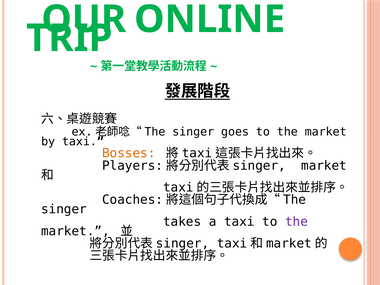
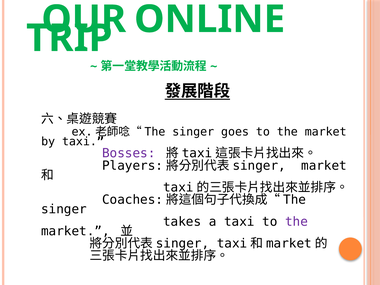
Bosses colour: orange -> purple
